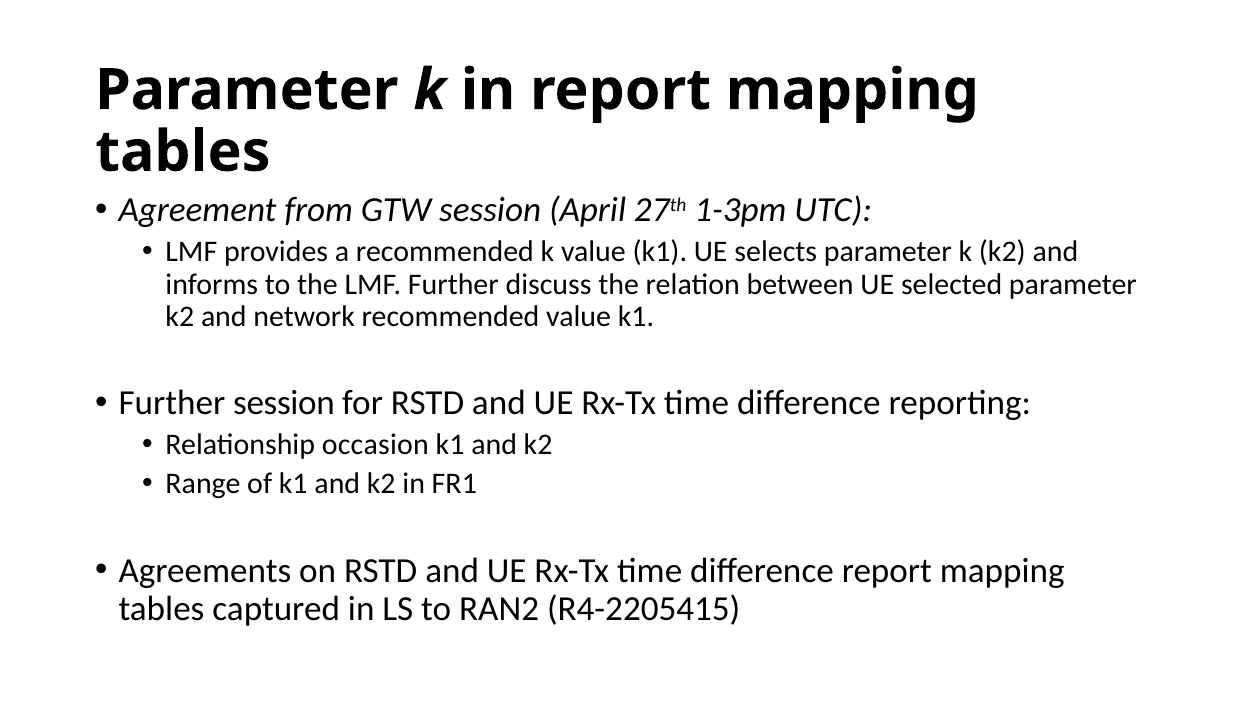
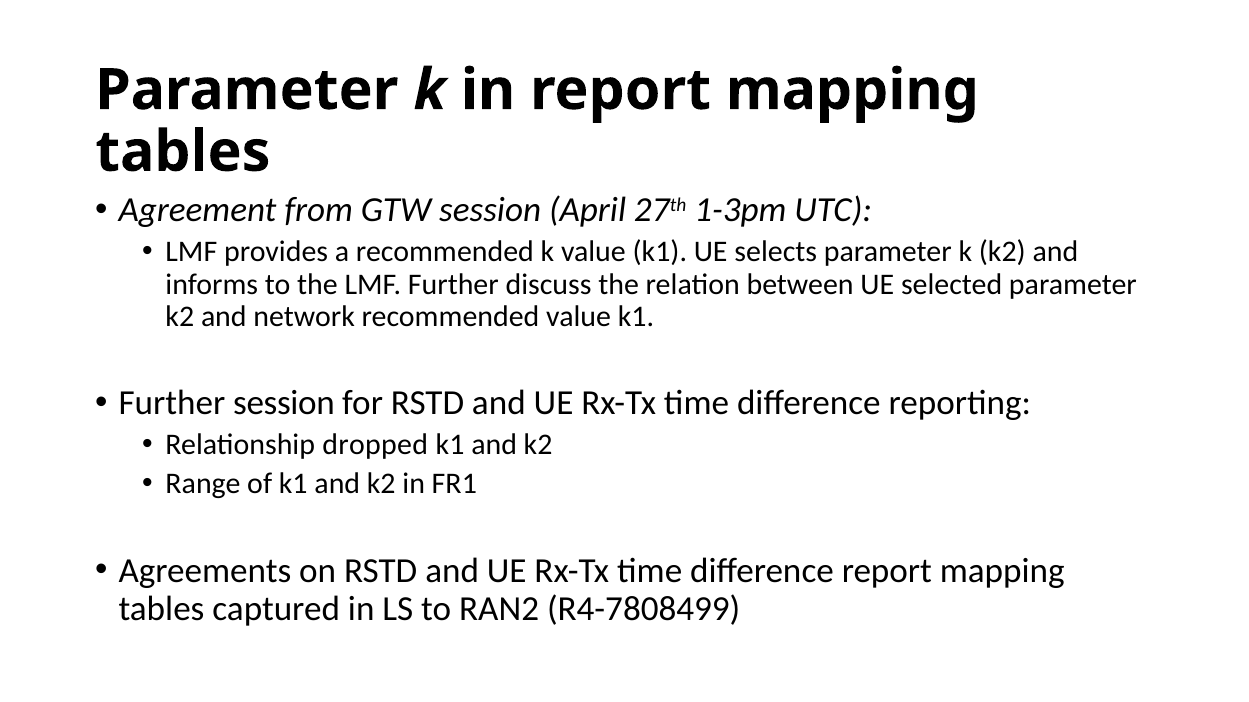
occasion: occasion -> dropped
R4-2205415: R4-2205415 -> R4-7808499
